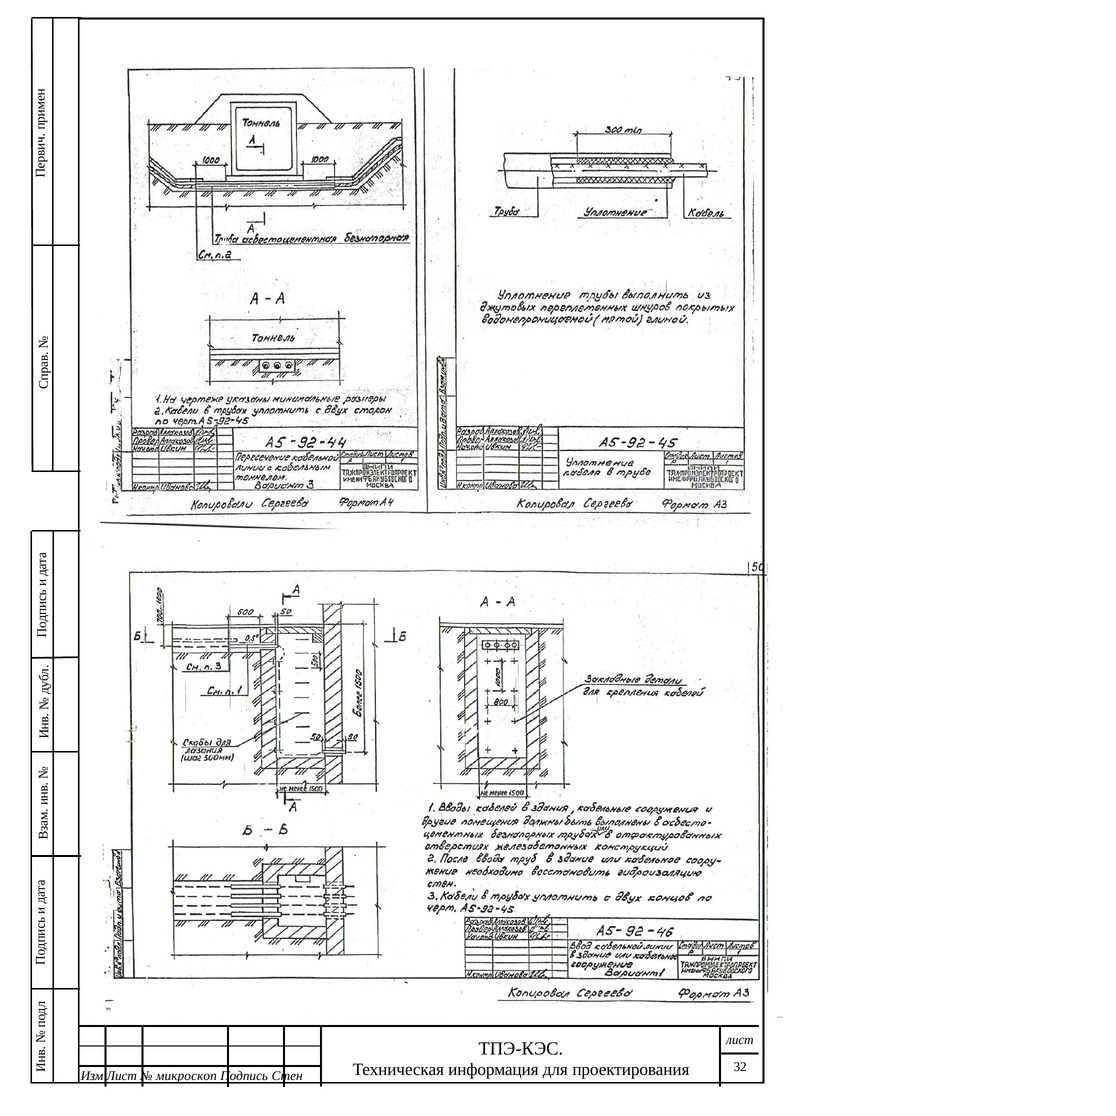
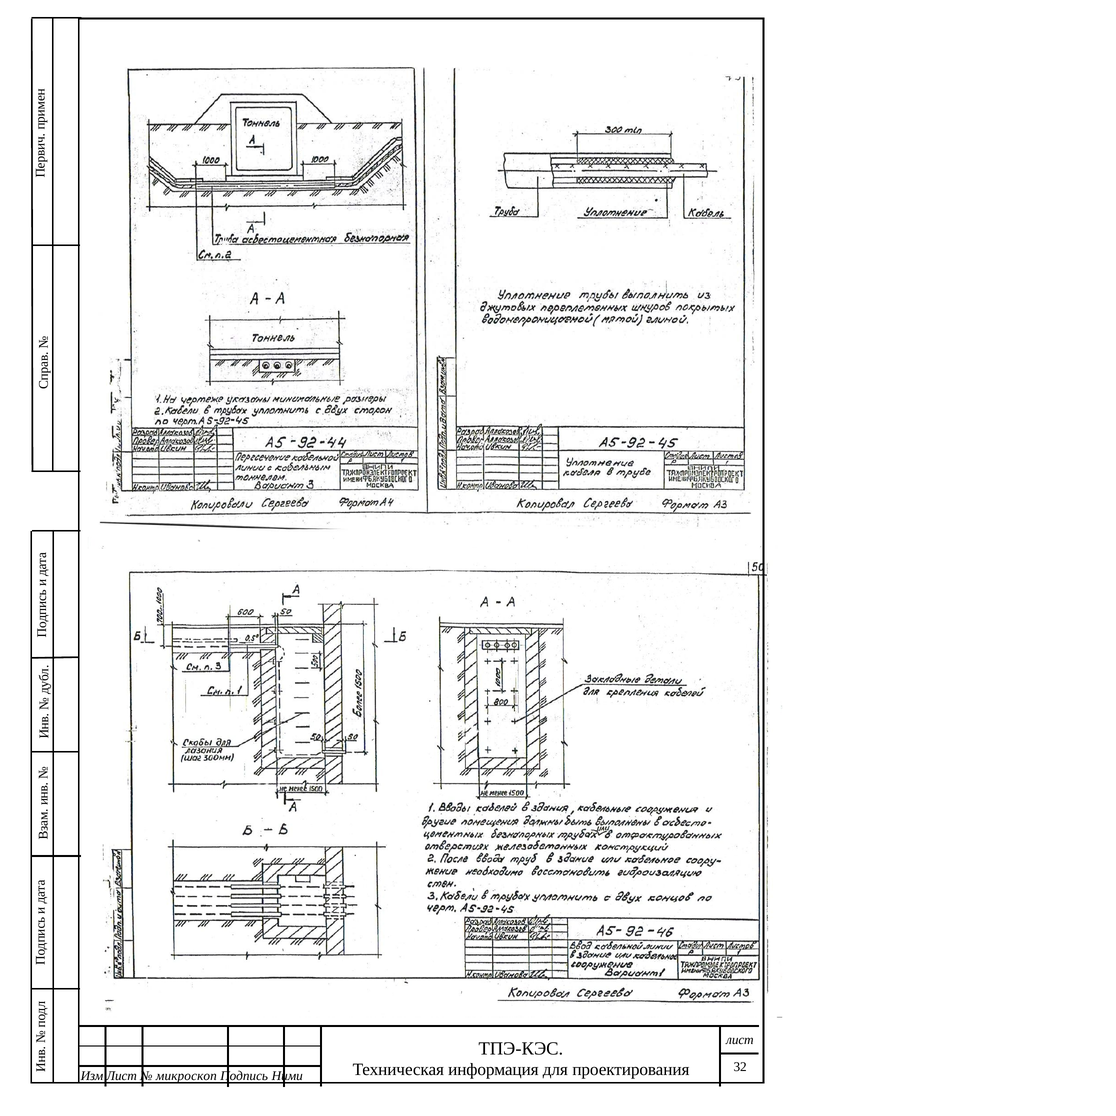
Стен: Стен -> Ними
